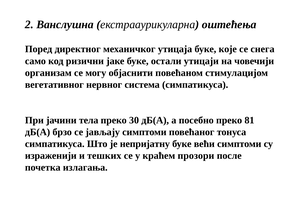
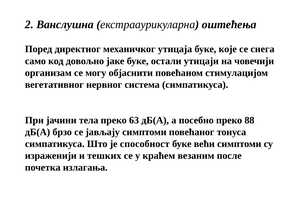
ризични: ризични -> довољно
30: 30 -> 63
81: 81 -> 88
непријатну: непријатну -> способност
прозори: прозори -> везаним
